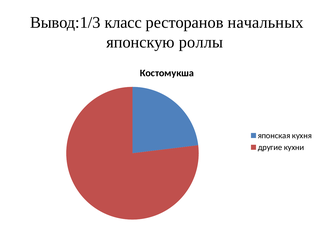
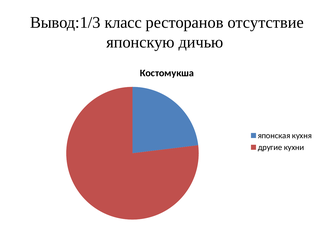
начальных: начальных -> отсутствие
роллы: роллы -> дичью
